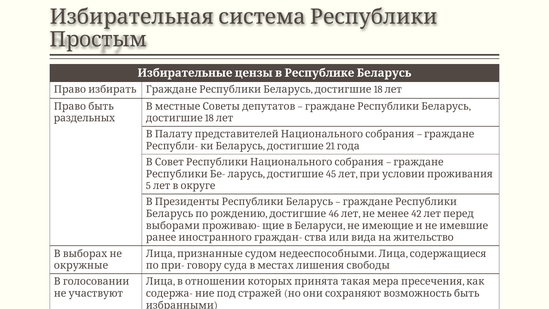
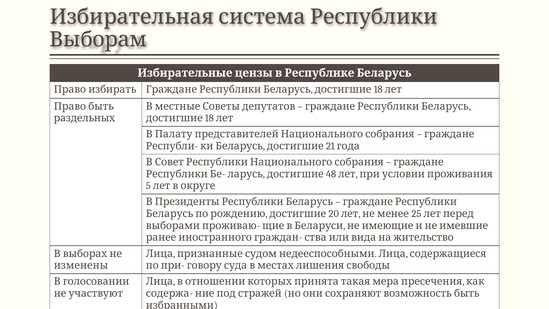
Простым: Простым -> Выборам
45: 45 -> 48
46: 46 -> 20
42: 42 -> 25
окружные: окружные -> изменены
